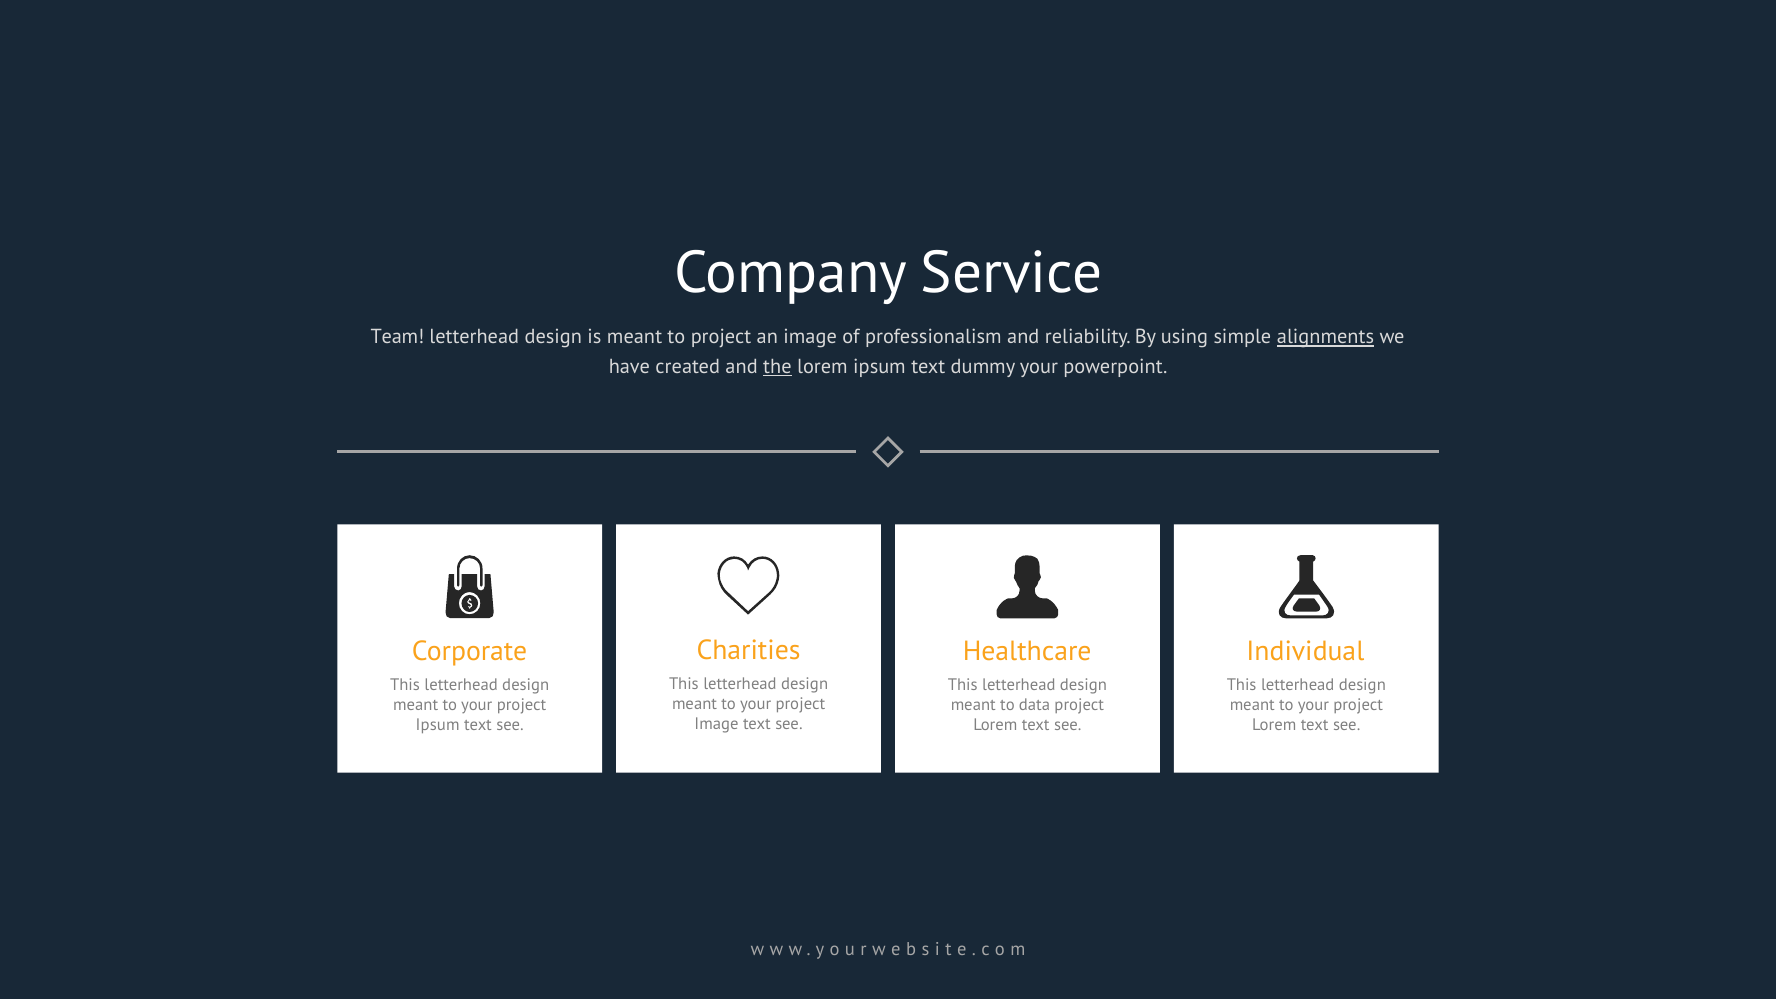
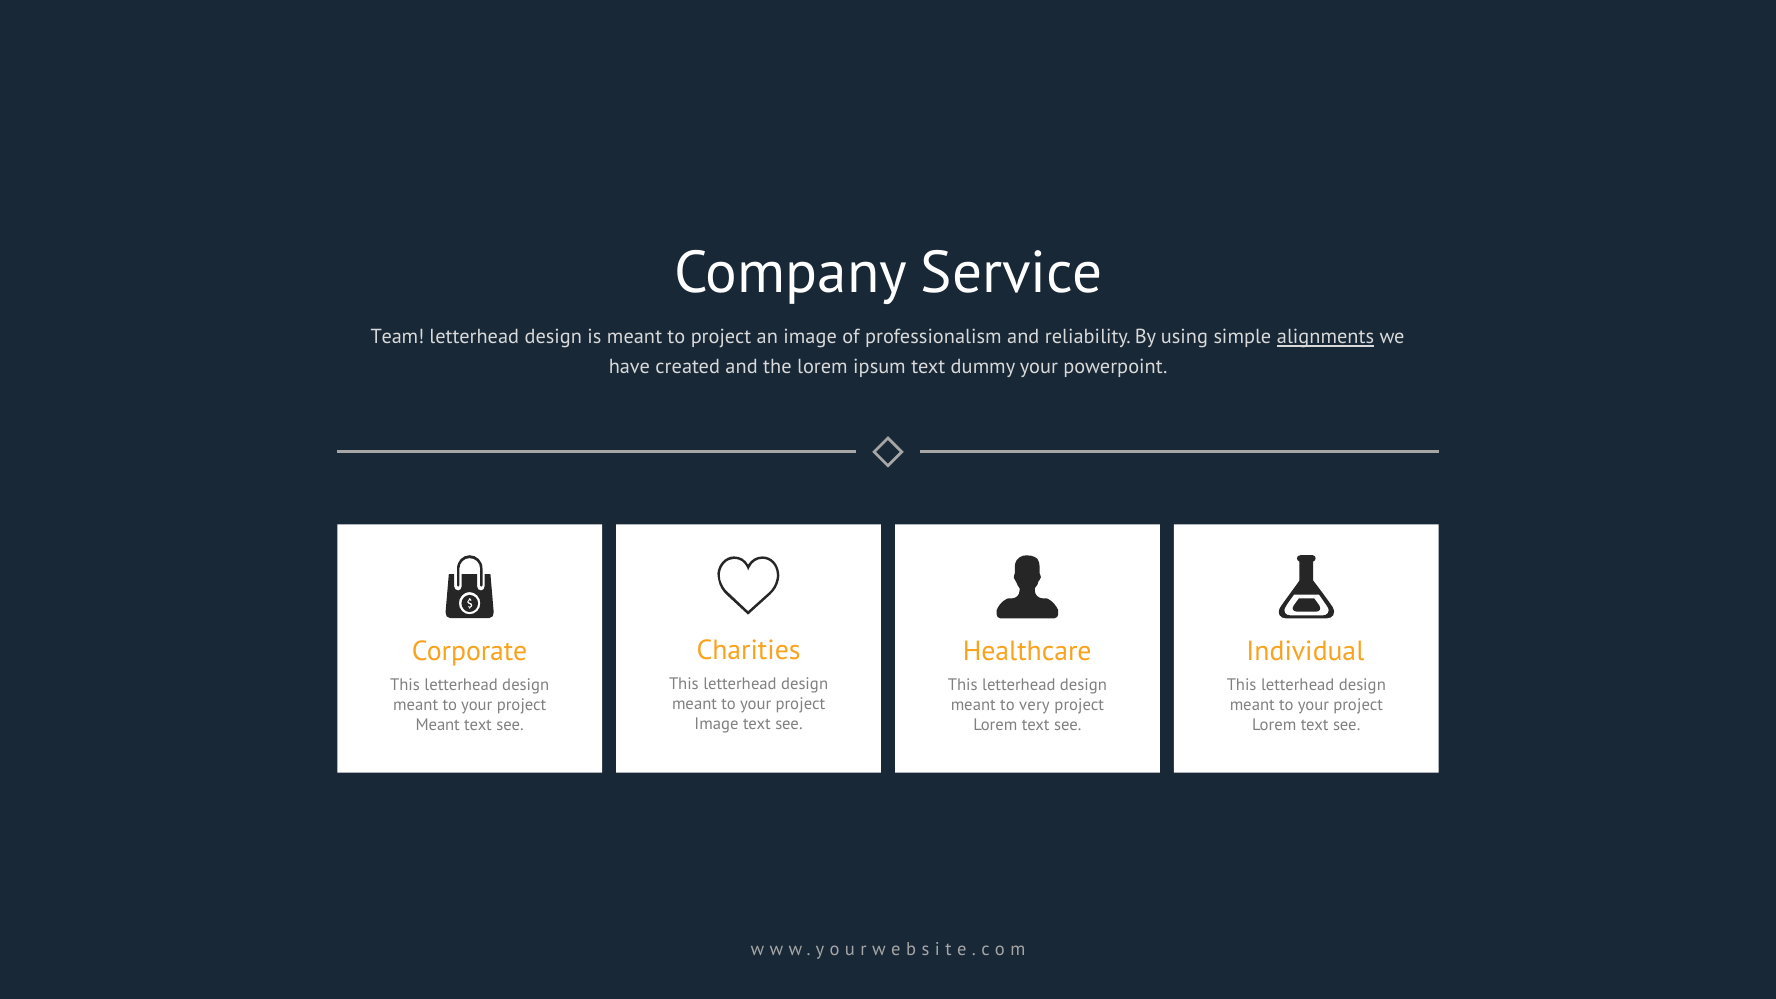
the underline: present -> none
data: data -> very
Ipsum at (438, 725): Ipsum -> Meant
